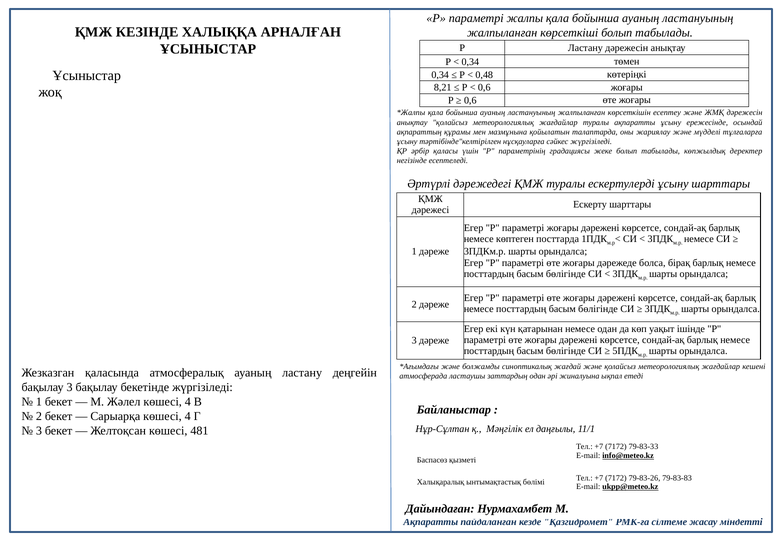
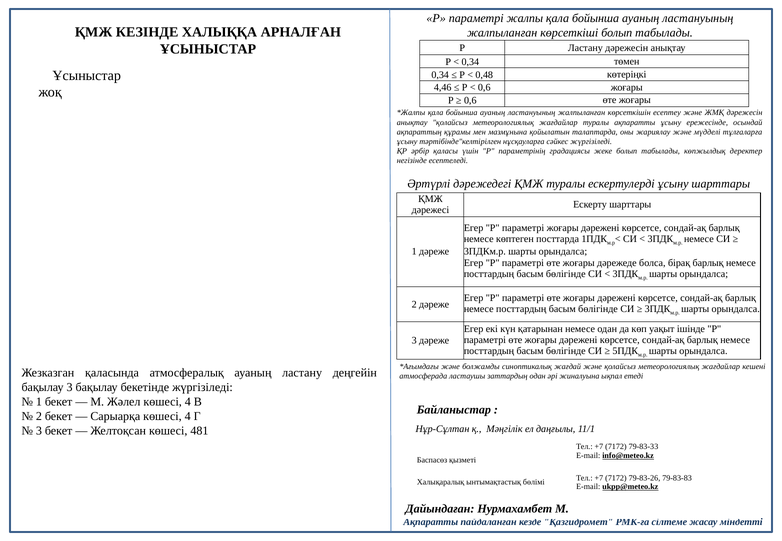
8,21: 8,21 -> 4,46
